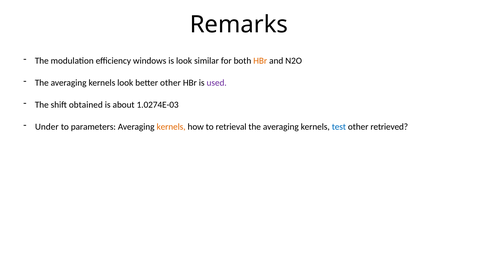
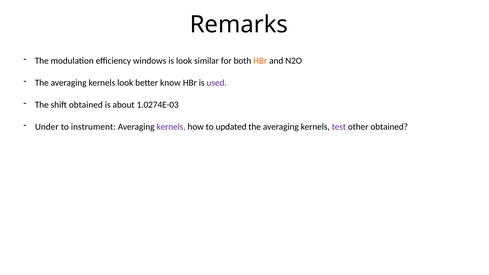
better other: other -> know
parameters: parameters -> instrument
kernels at (171, 127) colour: orange -> purple
retrieval: retrieval -> updated
test colour: blue -> purple
other retrieved: retrieved -> obtained
